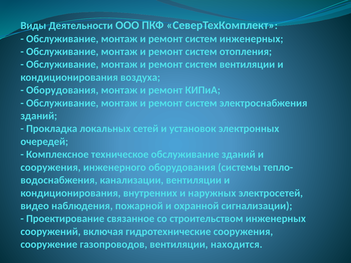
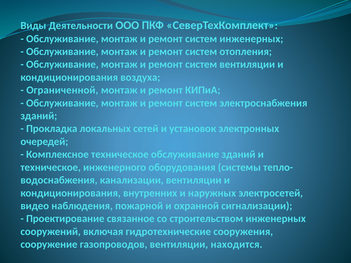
Оборудования at (62, 90): Оборудования -> Ограниченной
сооружения at (51, 167): сооружения -> техническое
